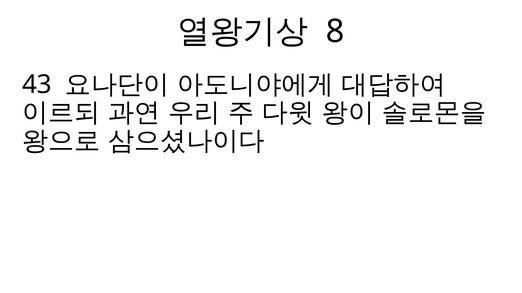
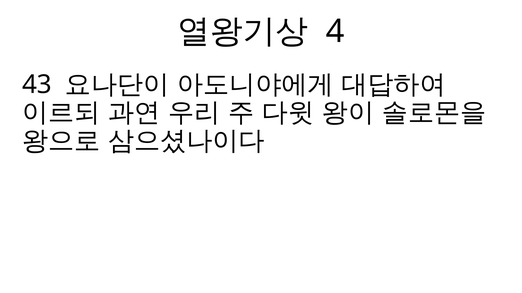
8: 8 -> 4
